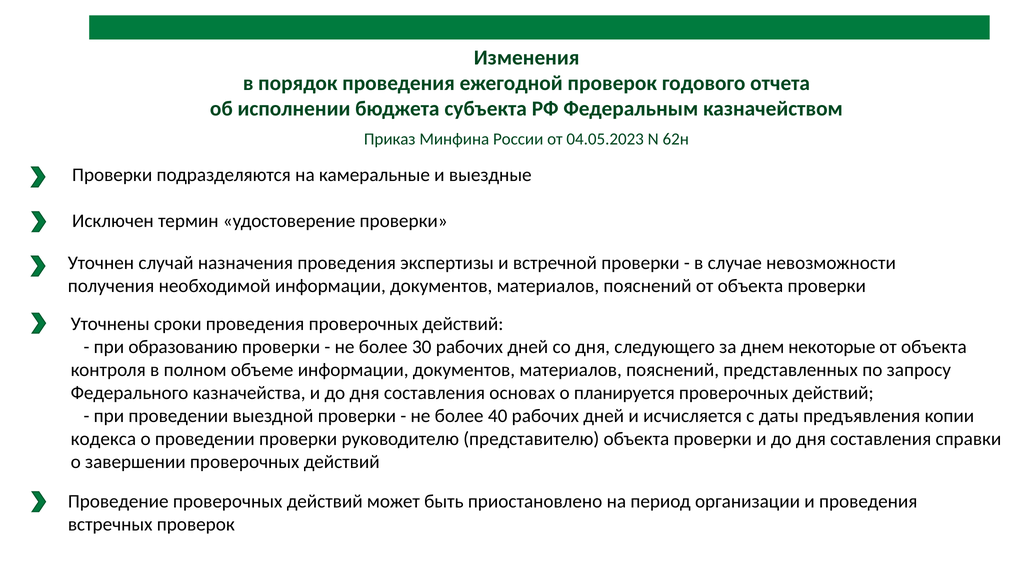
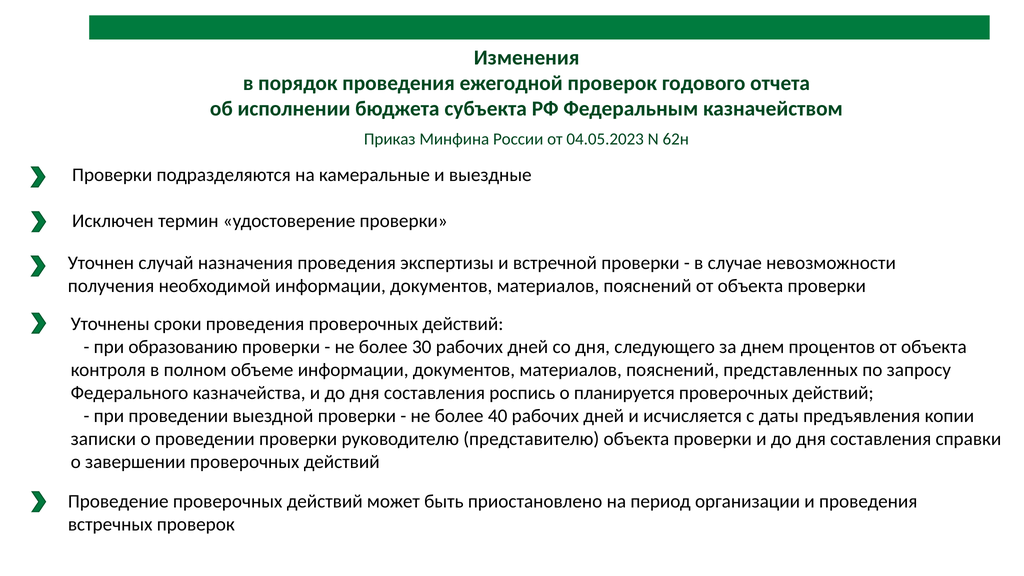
некоторые: некоторые -> процентов
основах: основах -> роспись
кодекса: кодекса -> записки
